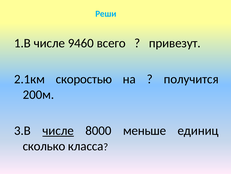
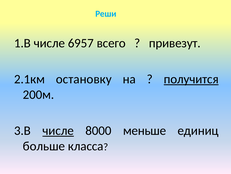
9460: 9460 -> 6957
скоростью: скоростью -> остановку
получится underline: none -> present
сколько: сколько -> больше
